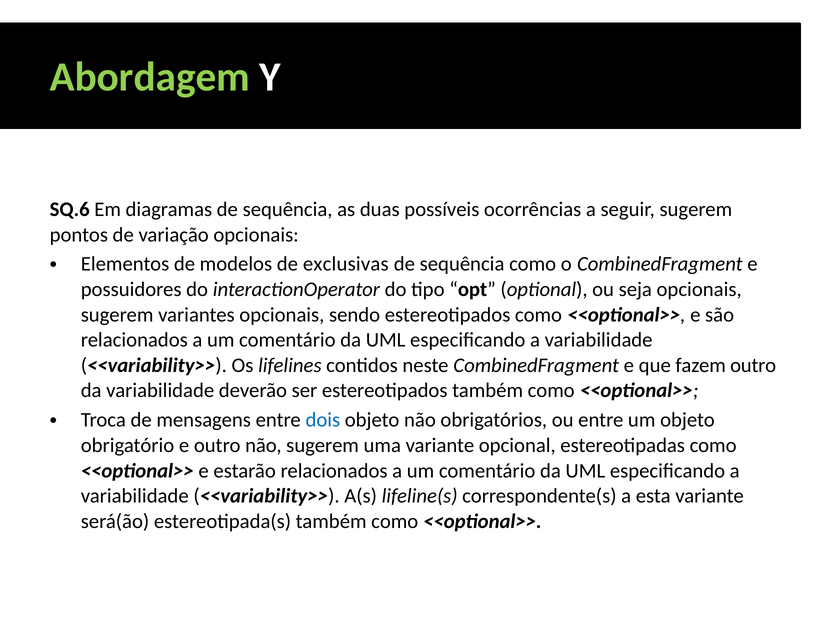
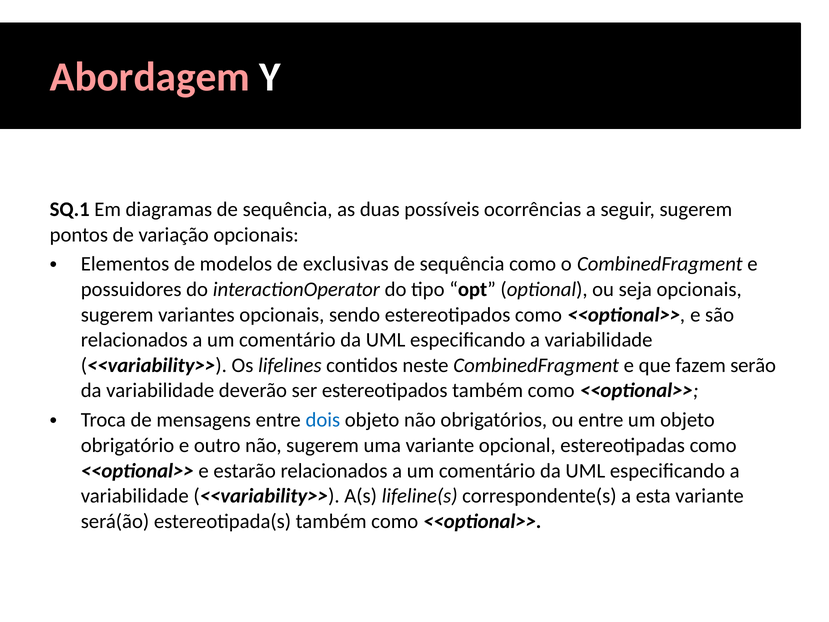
Abordagem colour: light green -> pink
SQ.6: SQ.6 -> SQ.1
fazem outro: outro -> serão
